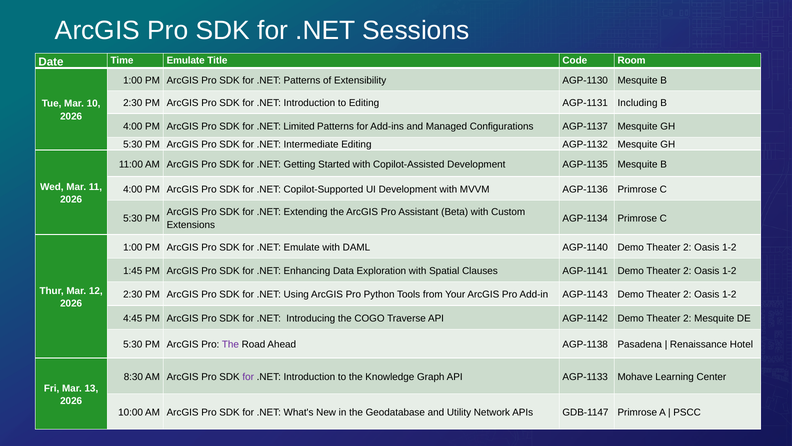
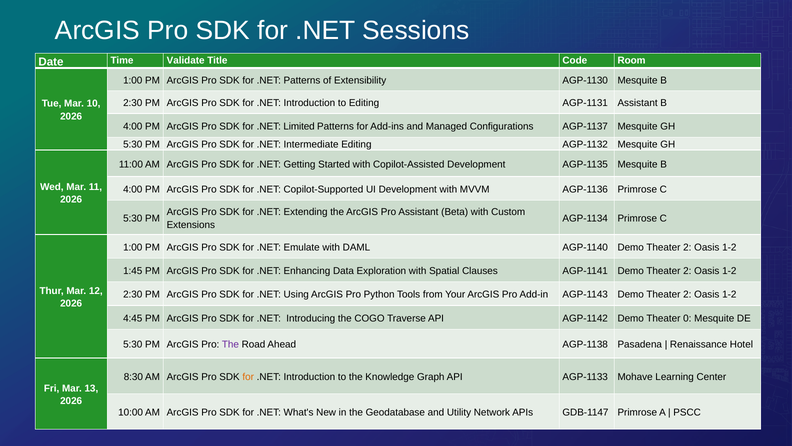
Time Emulate: Emulate -> Validate
AGP-1131 Including: Including -> Assistant
AGP-1142 Demo Theater 2: 2 -> 0
for at (248, 376) colour: purple -> orange
